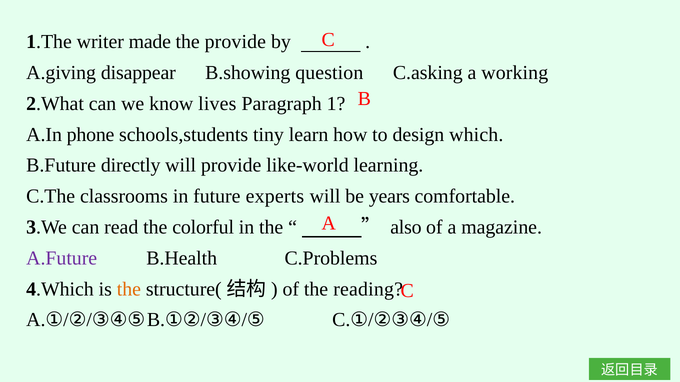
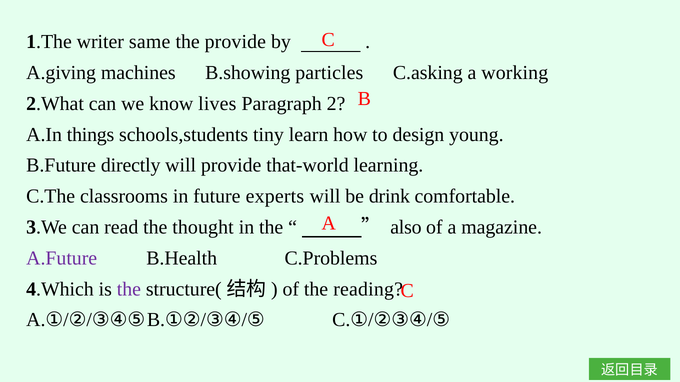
made: made -> same
disappear: disappear -> machines
question: question -> particles
1: 1 -> 2
phone: phone -> things
which: which -> young
like-world: like-world -> that-world
years: years -> drink
colorful: colorful -> thought
the at (129, 289) colour: orange -> purple
